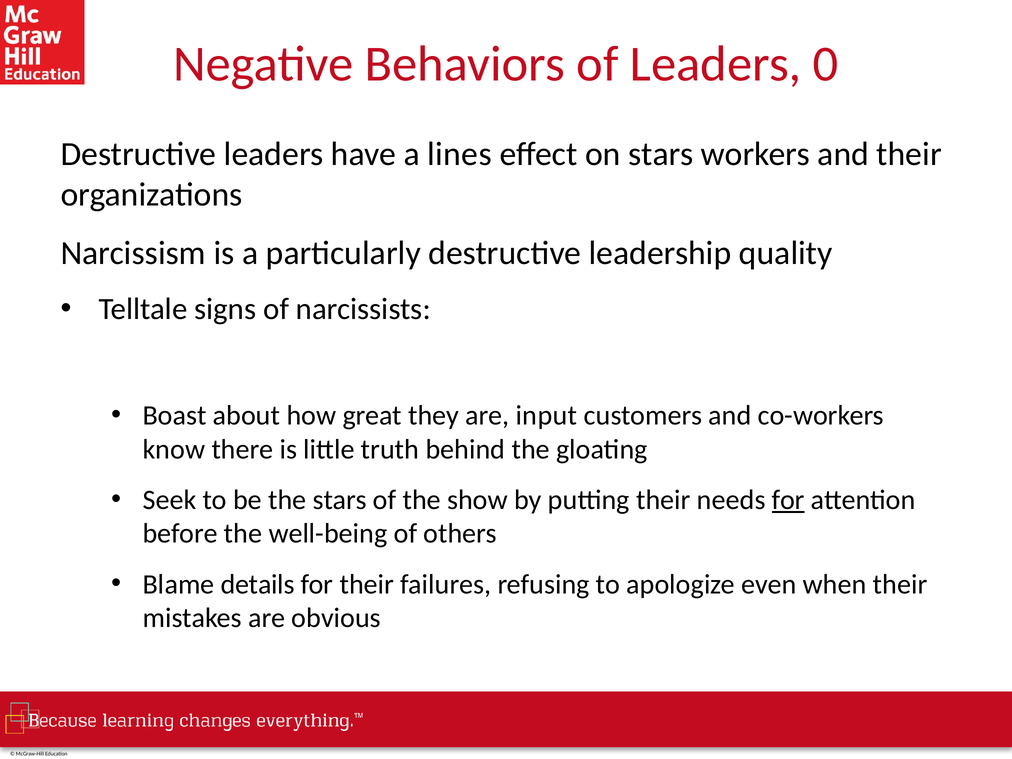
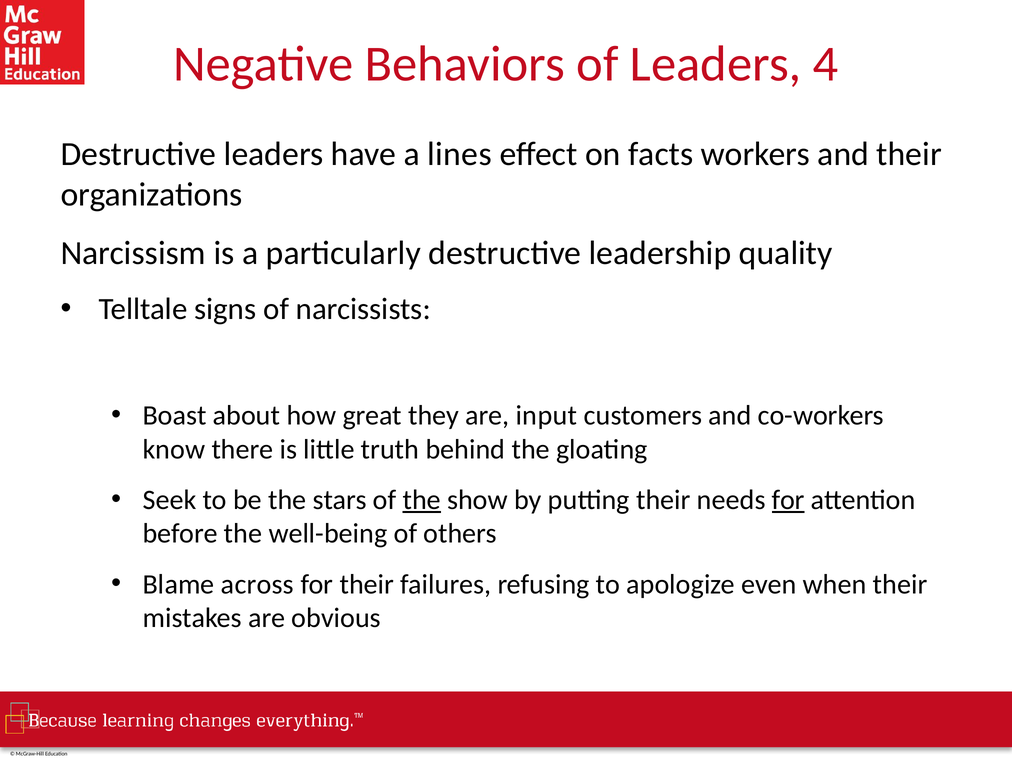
0: 0 -> 4
on stars: stars -> facts
the at (422, 500) underline: none -> present
details: details -> across
